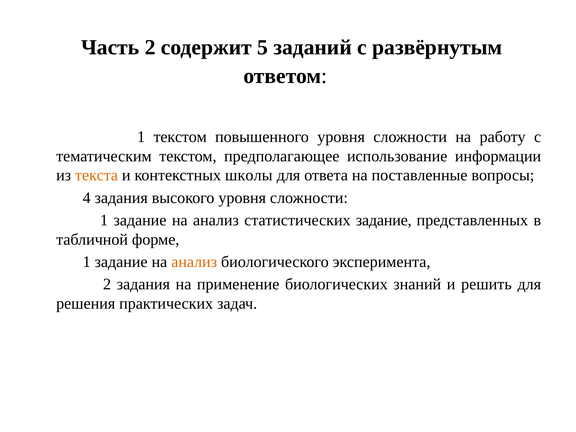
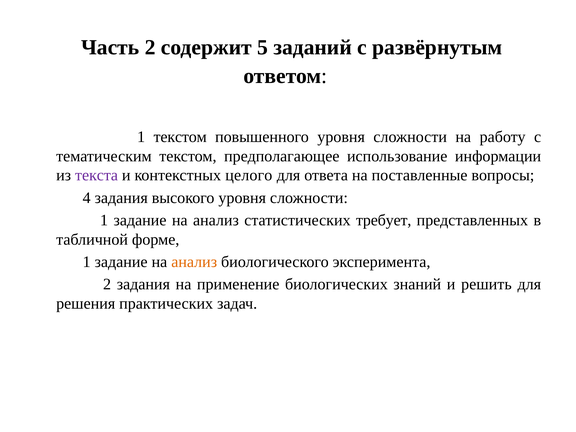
текста colour: orange -> purple
школы: школы -> целого
статистических задание: задание -> требует
